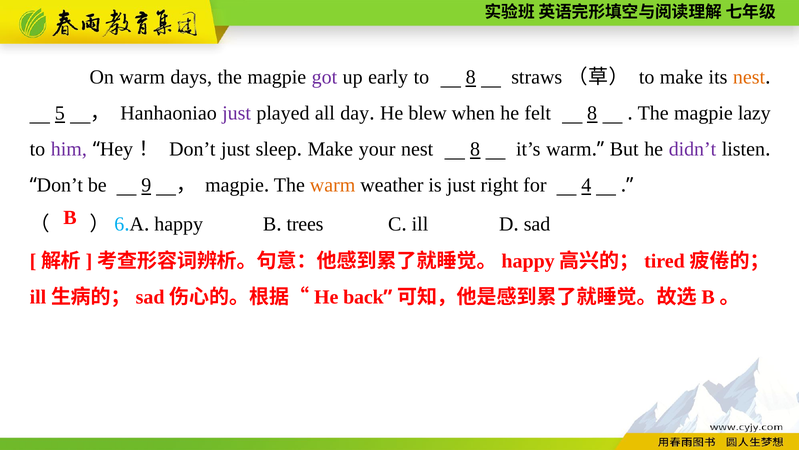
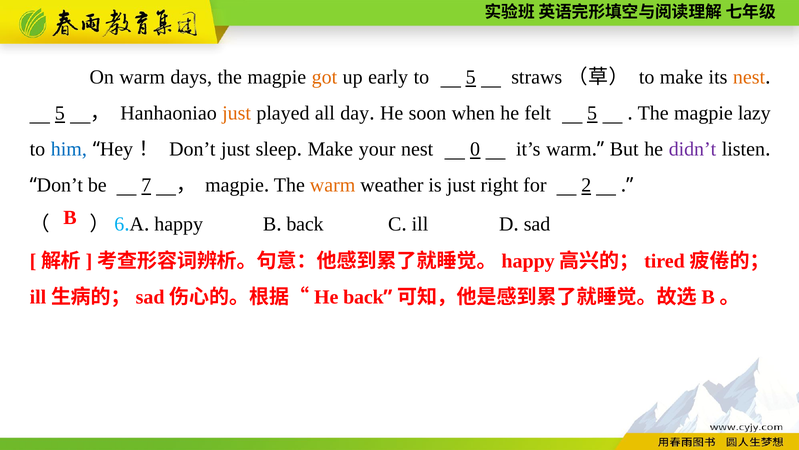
got colour: purple -> orange
to 8: 8 -> 5
just at (237, 113) colour: purple -> orange
blew: blew -> soon
felt 8: 8 -> 5
him colour: purple -> blue
nest 8: 8 -> 0
9: 9 -> 7
4: 4 -> 2
trees at (305, 224): trees -> back
